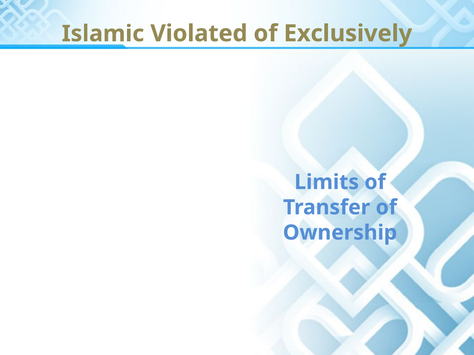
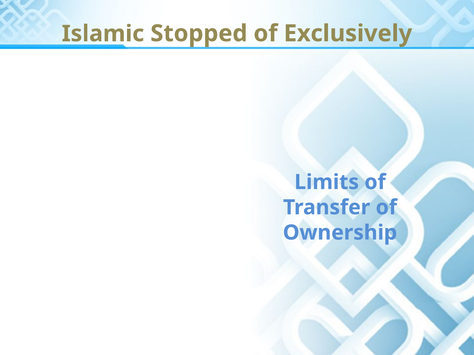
Violated: Violated -> Stopped
